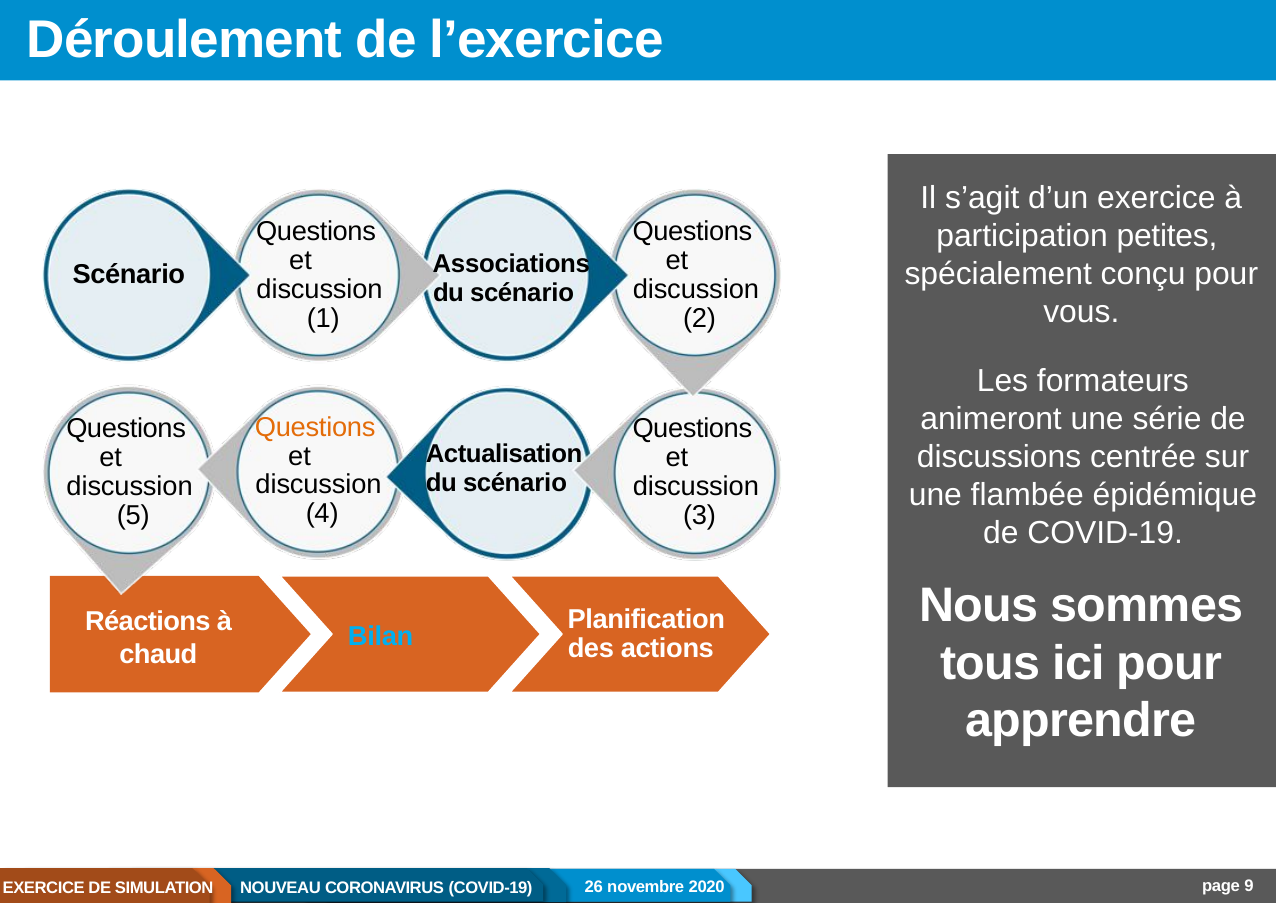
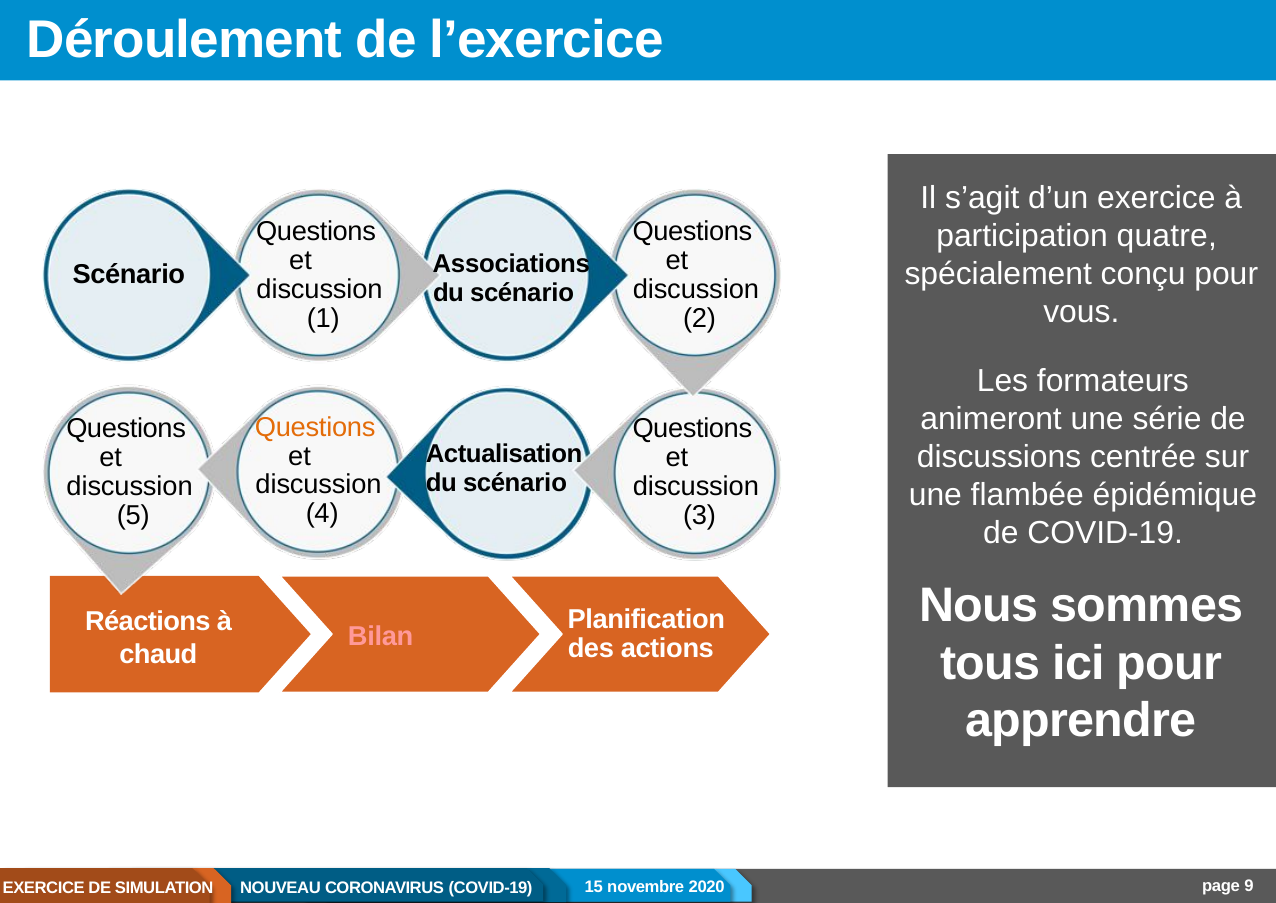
petites: petites -> quatre
Bilan colour: light blue -> pink
26: 26 -> 15
